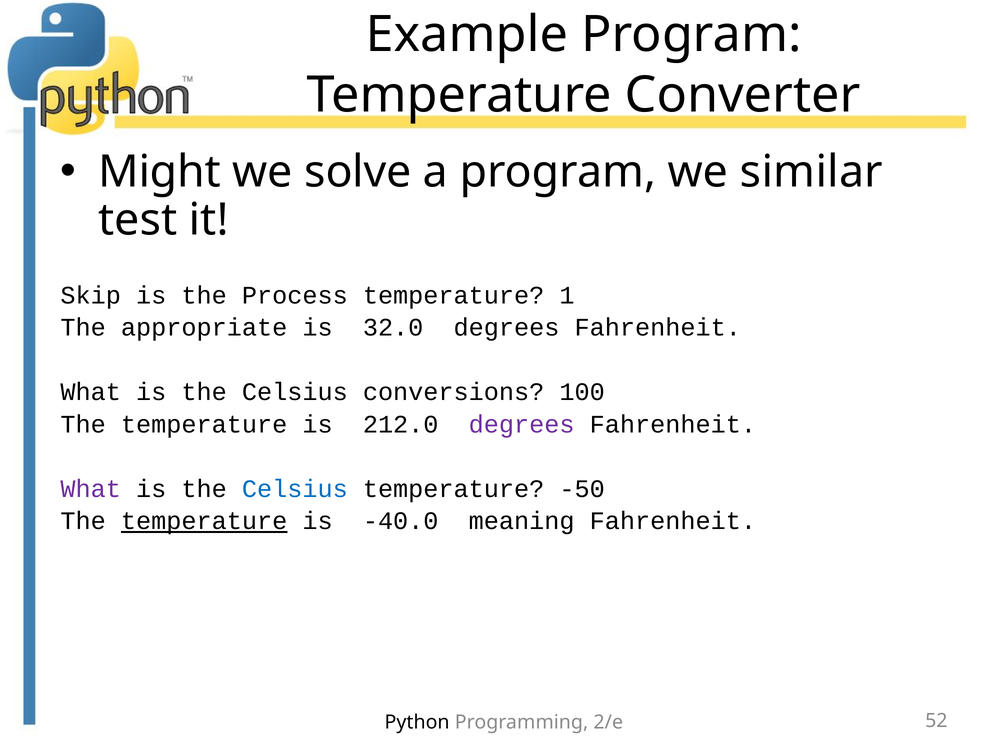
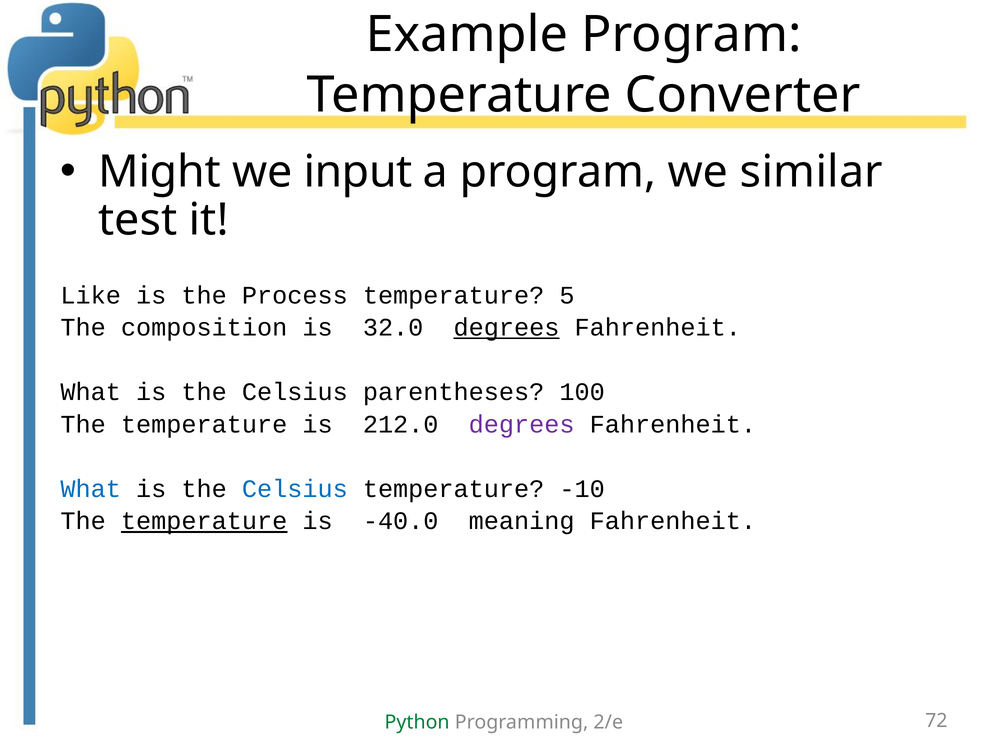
solve: solve -> input
Skip: Skip -> Like
1: 1 -> 5
appropriate: appropriate -> composition
degrees at (507, 328) underline: none -> present
conversions: conversions -> parentheses
What at (91, 489) colour: purple -> blue
-50: -50 -> -10
Python colour: black -> green
52: 52 -> 72
